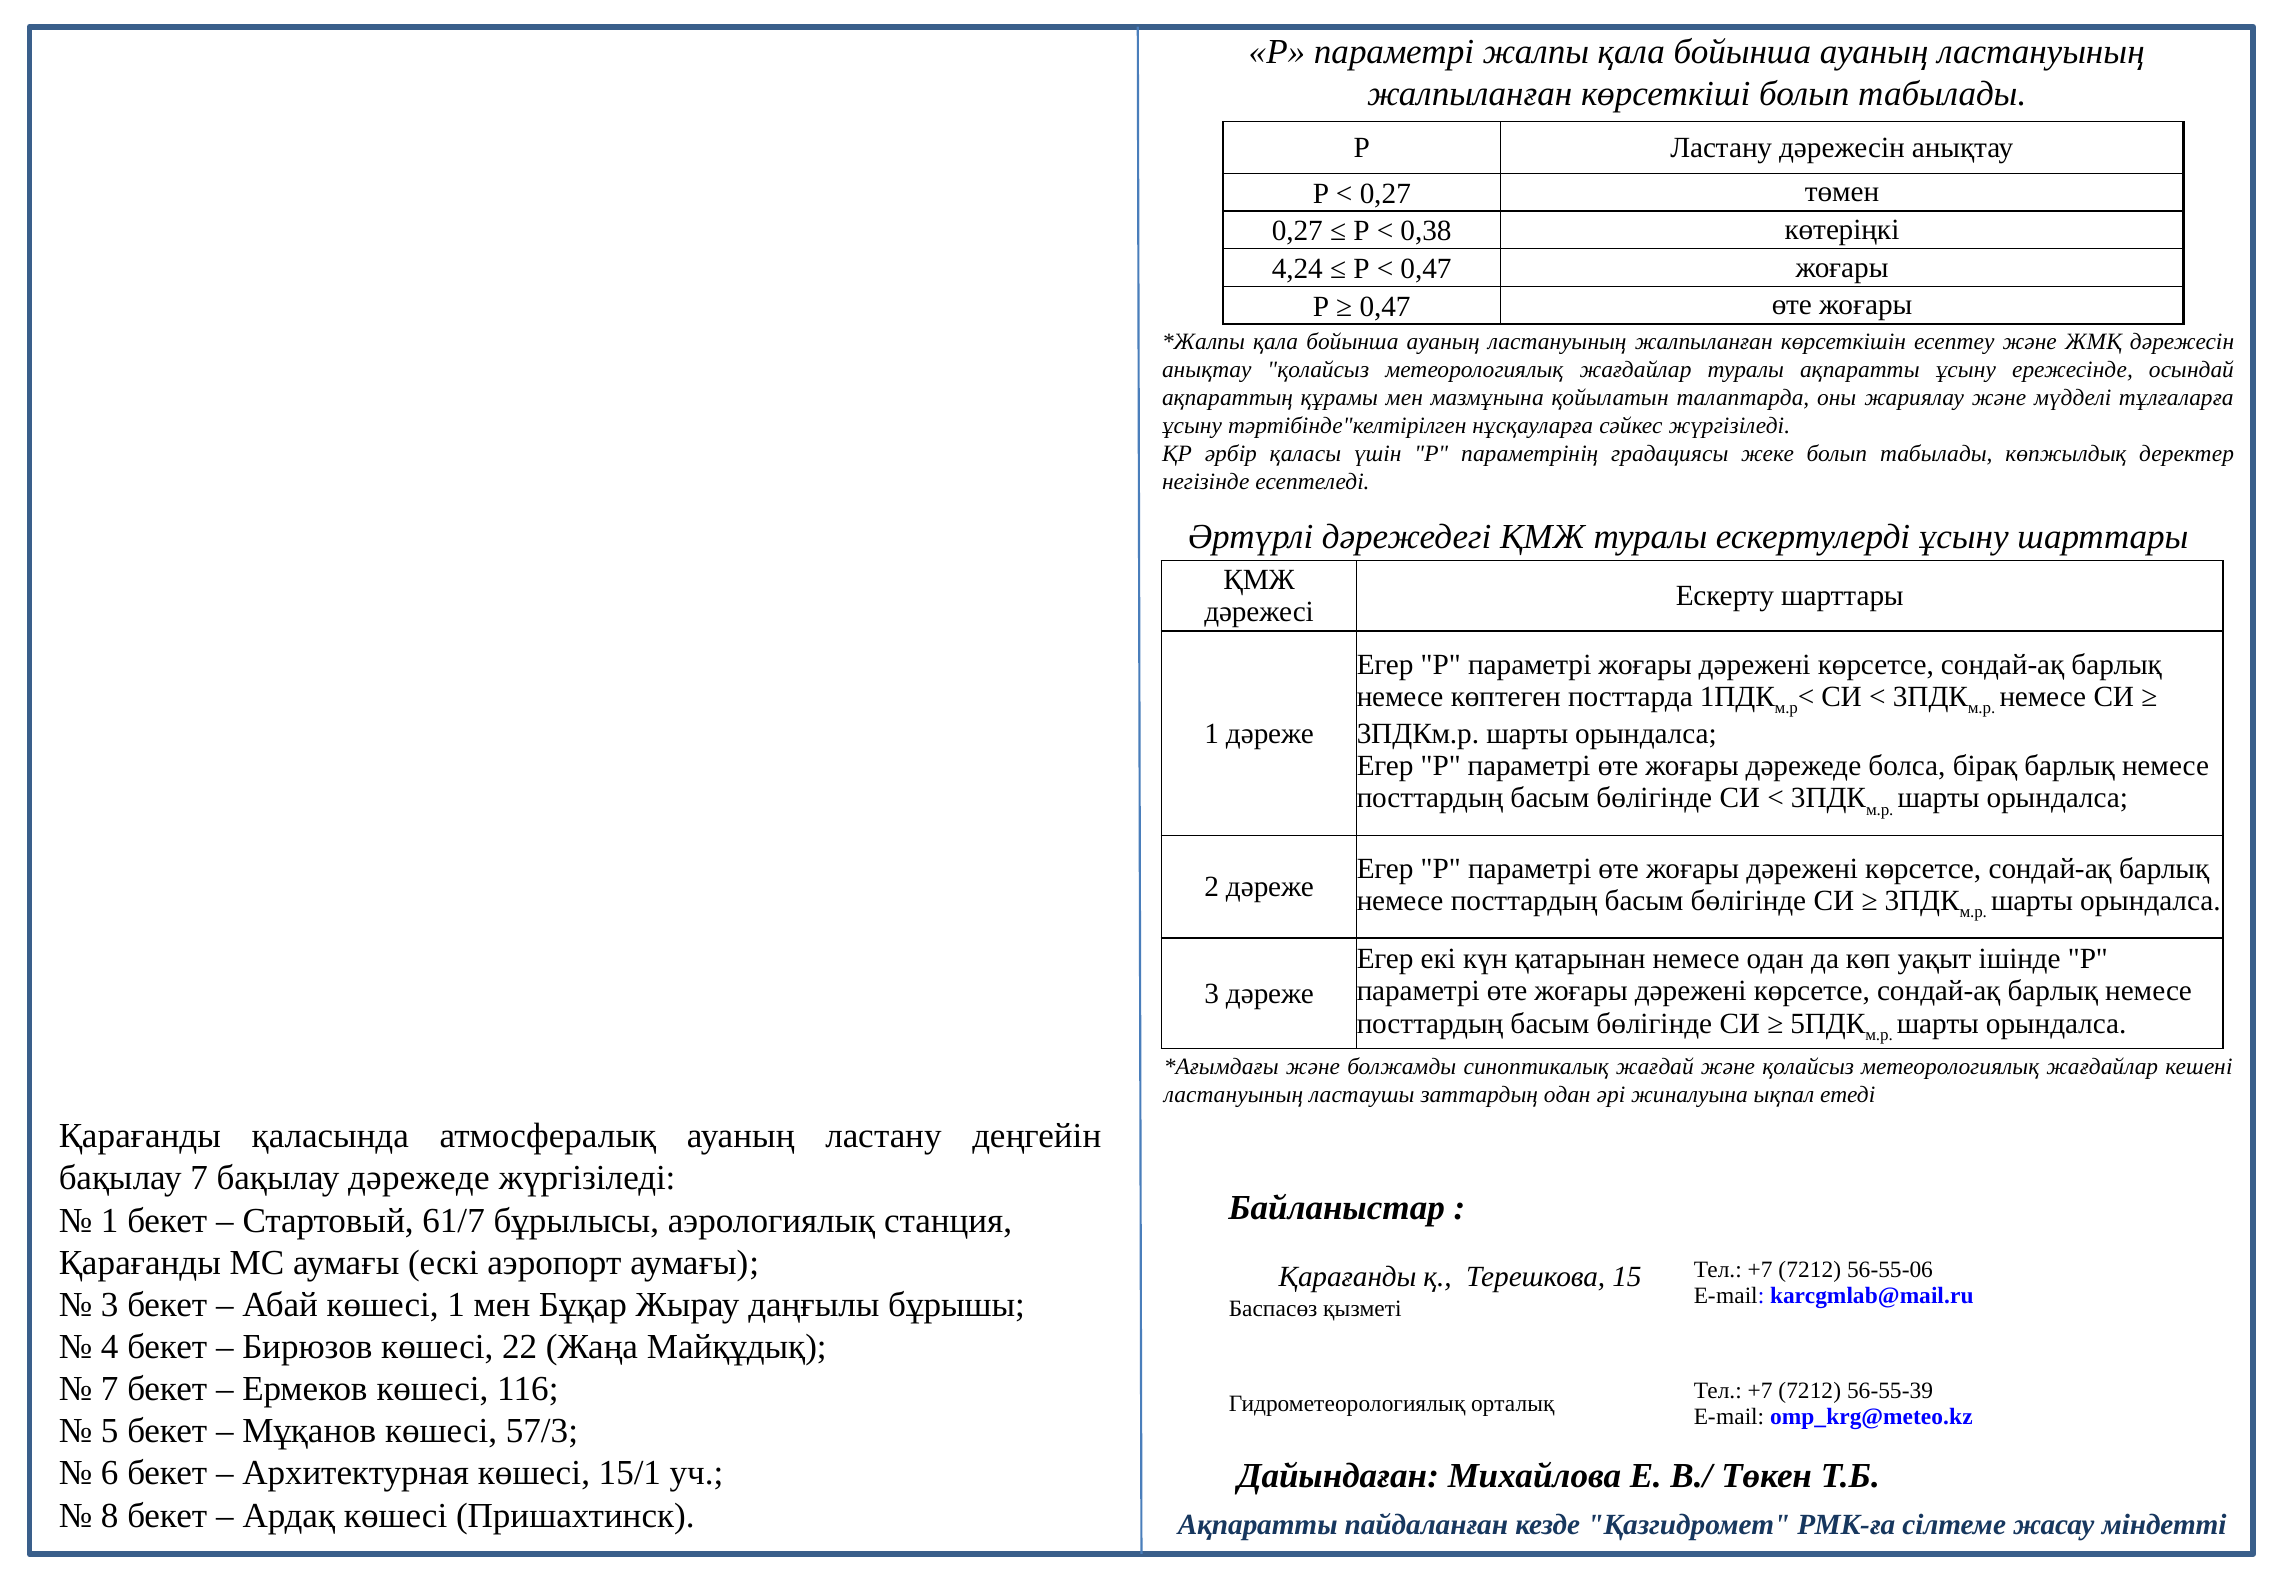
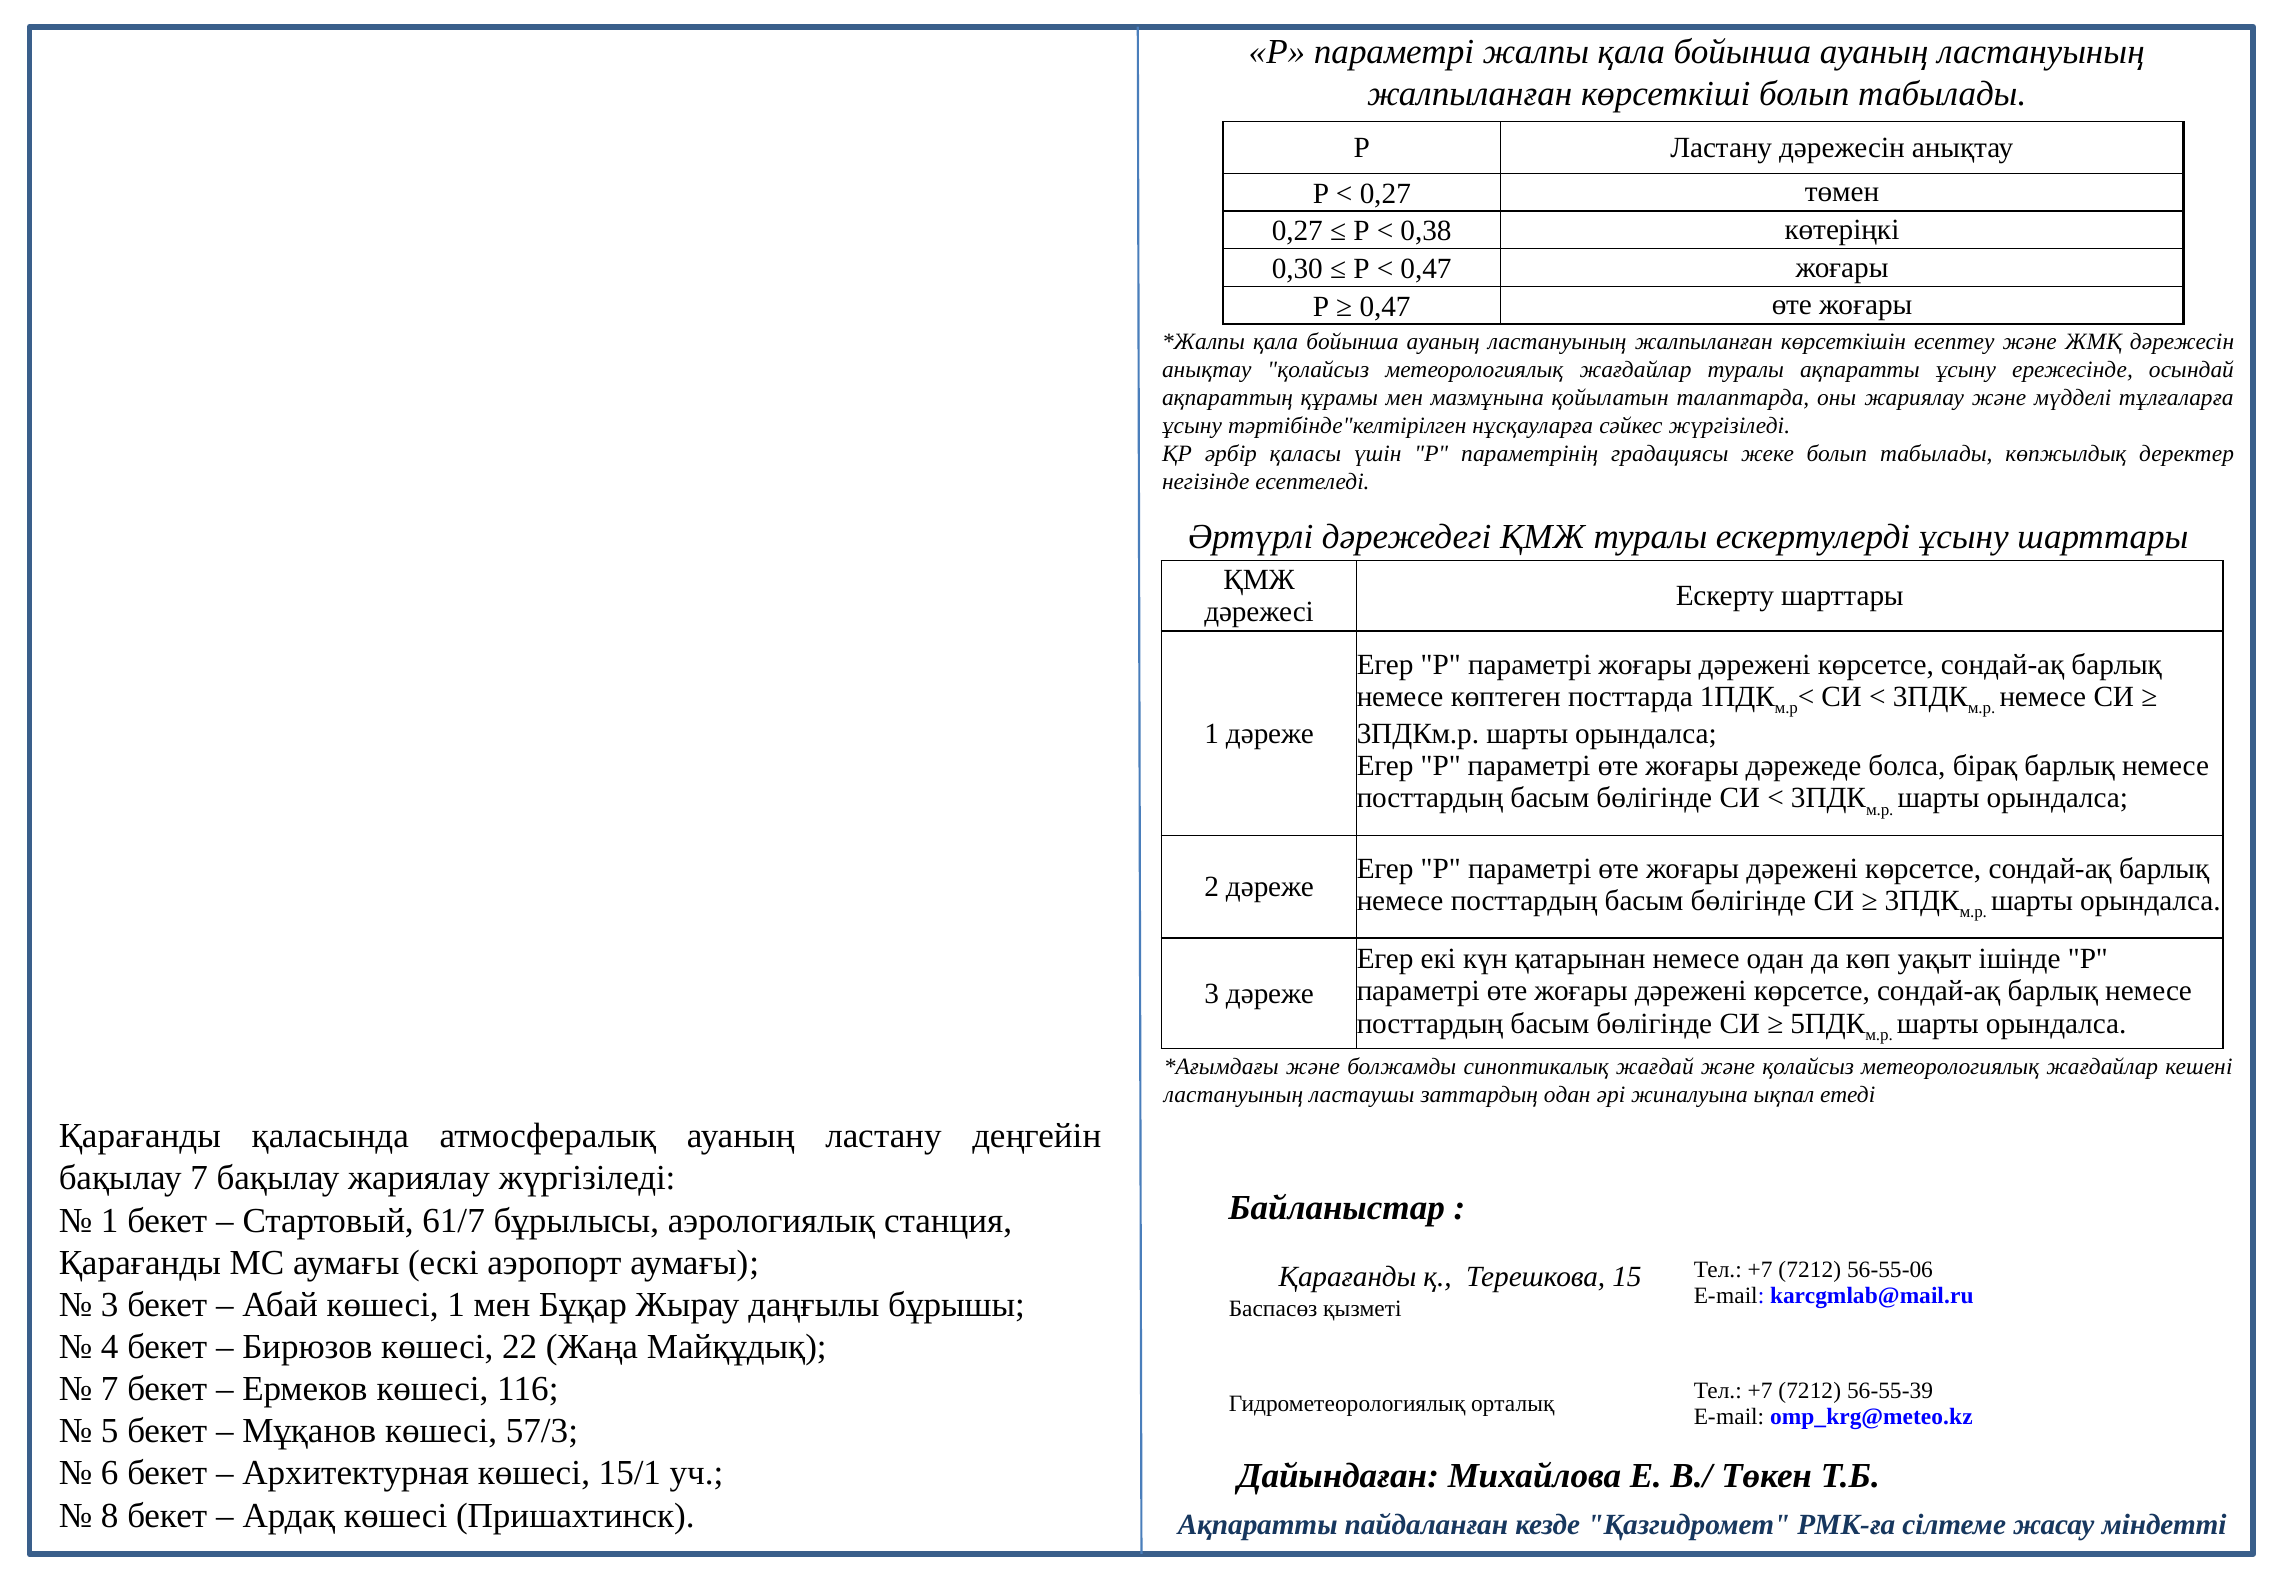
4,24: 4,24 -> 0,30
бақылау дәрежеде: дәрежеде -> жариялау
